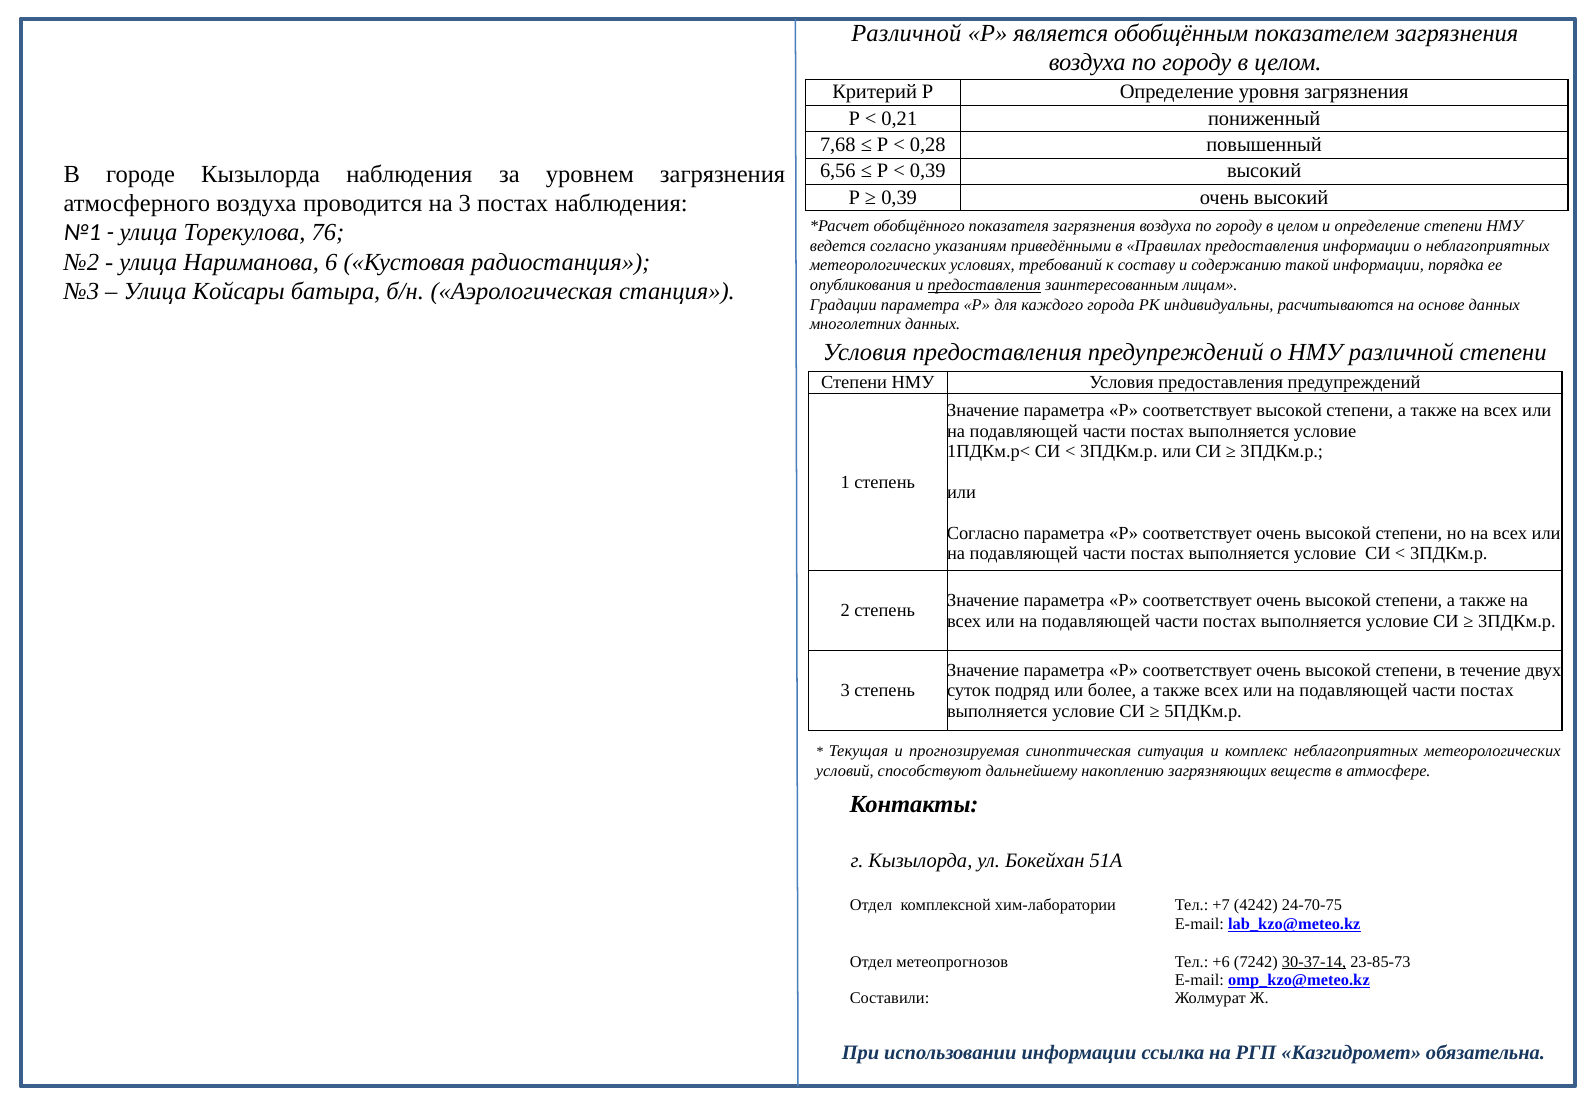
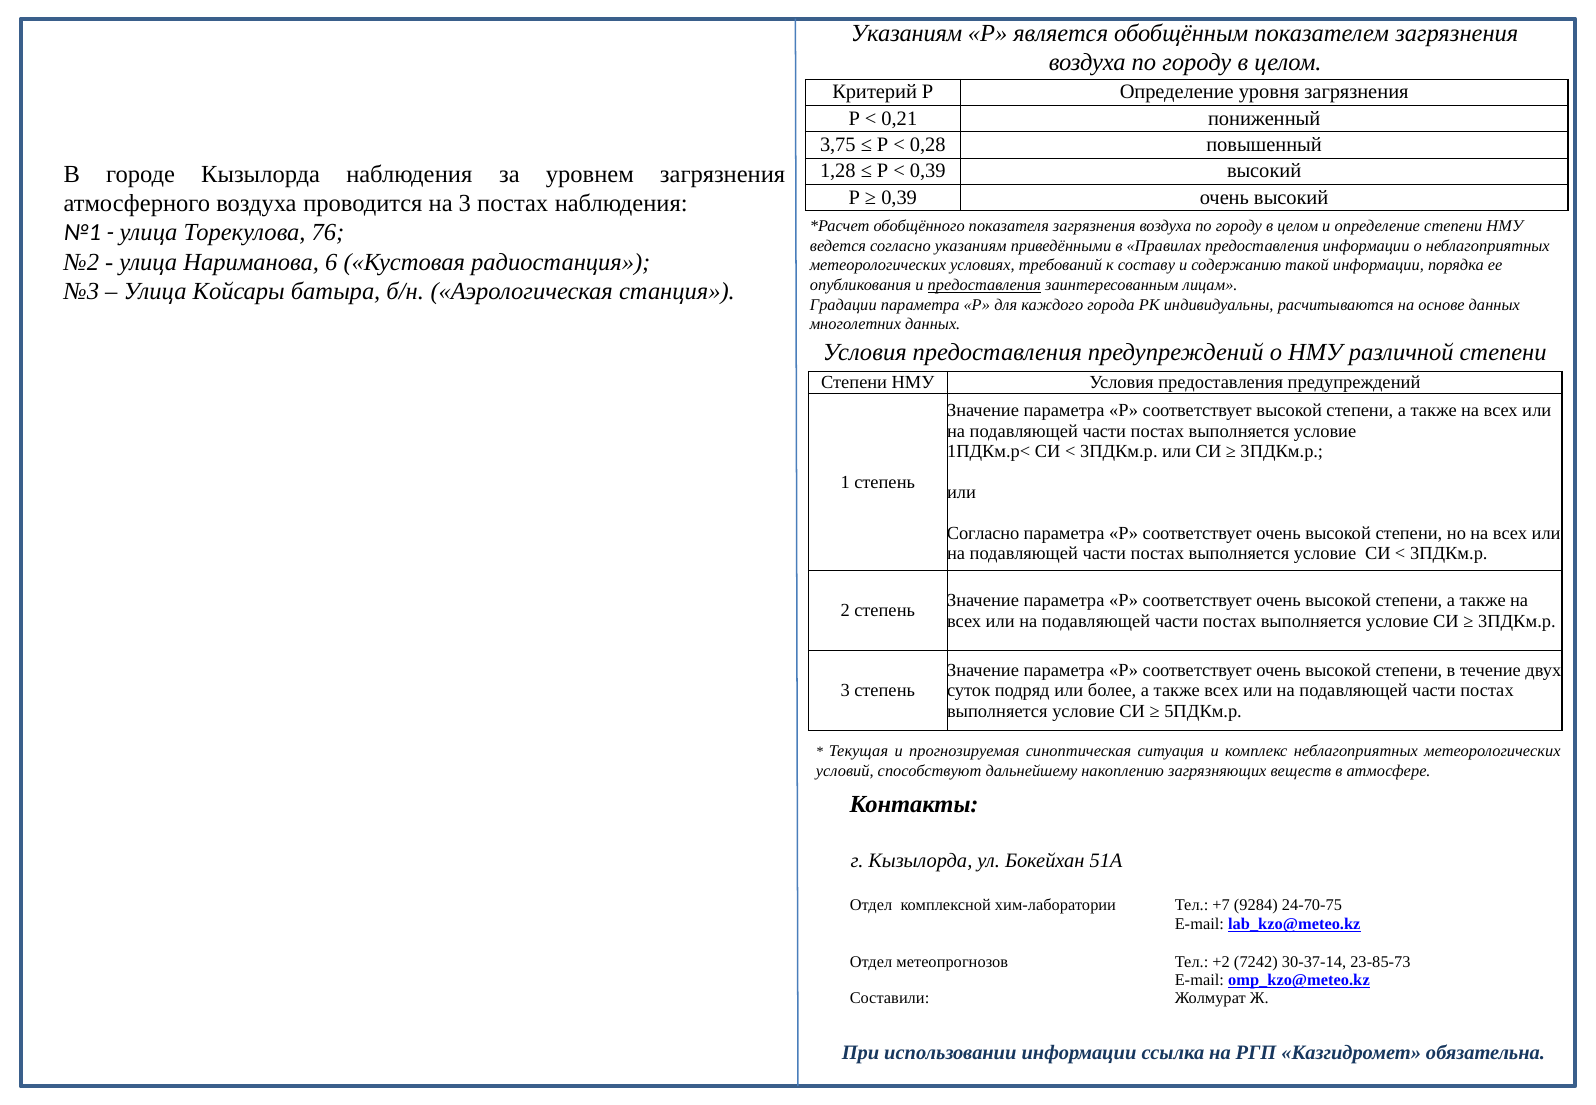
Различной at (906, 33): Различной -> Указаниям
7,68: 7,68 -> 3,75
6,56: 6,56 -> 1,28
4242: 4242 -> 9284
+6: +6 -> +2
30-37-14 underline: present -> none
